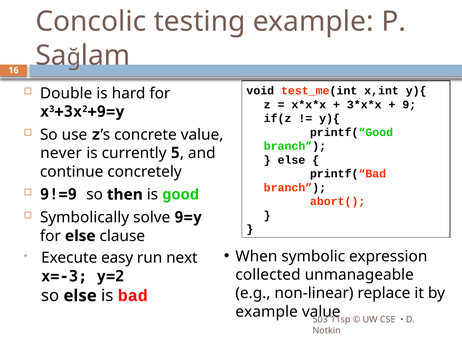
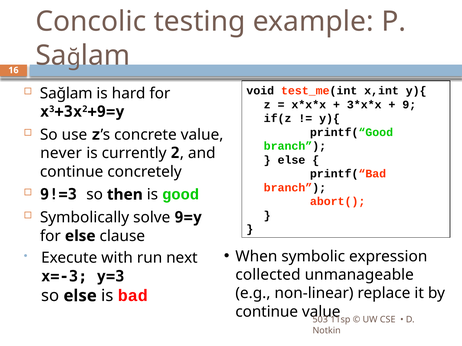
Double: Double -> Sağlam
5: 5 -> 2
9!=9: 9!=9 -> 9!=3
easy: easy -> with
y=2: y=2 -> y=3
example at (267, 312): example -> continue
